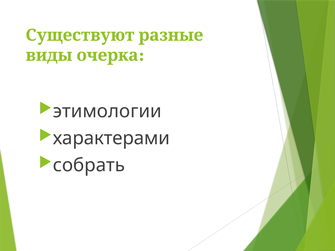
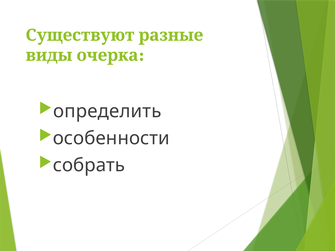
этимологии: этимологии -> определить
характерами: характерами -> особенности
